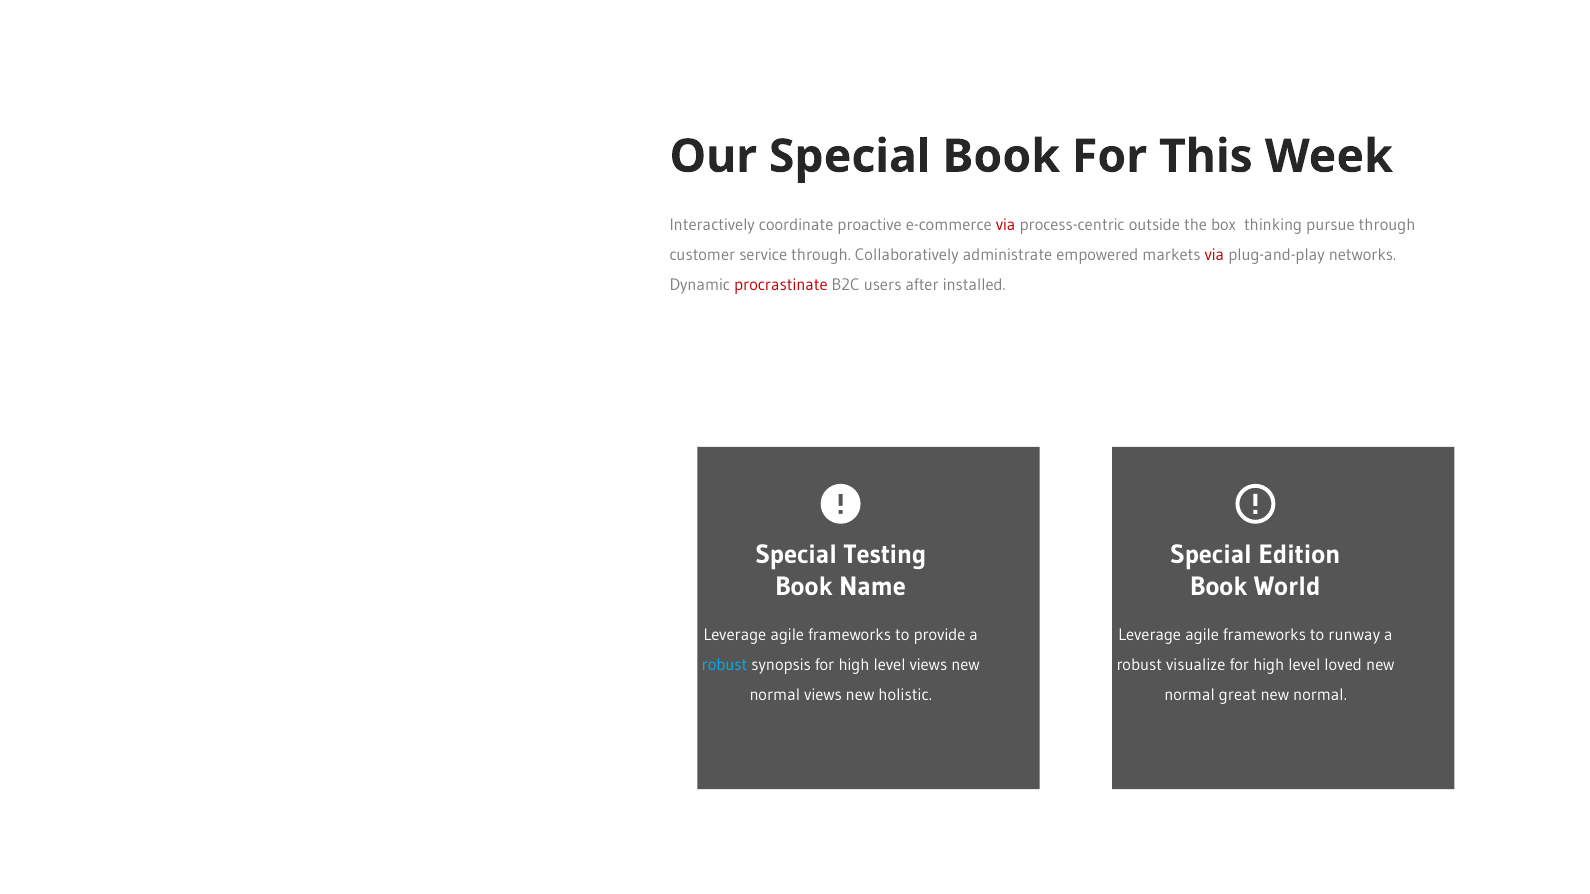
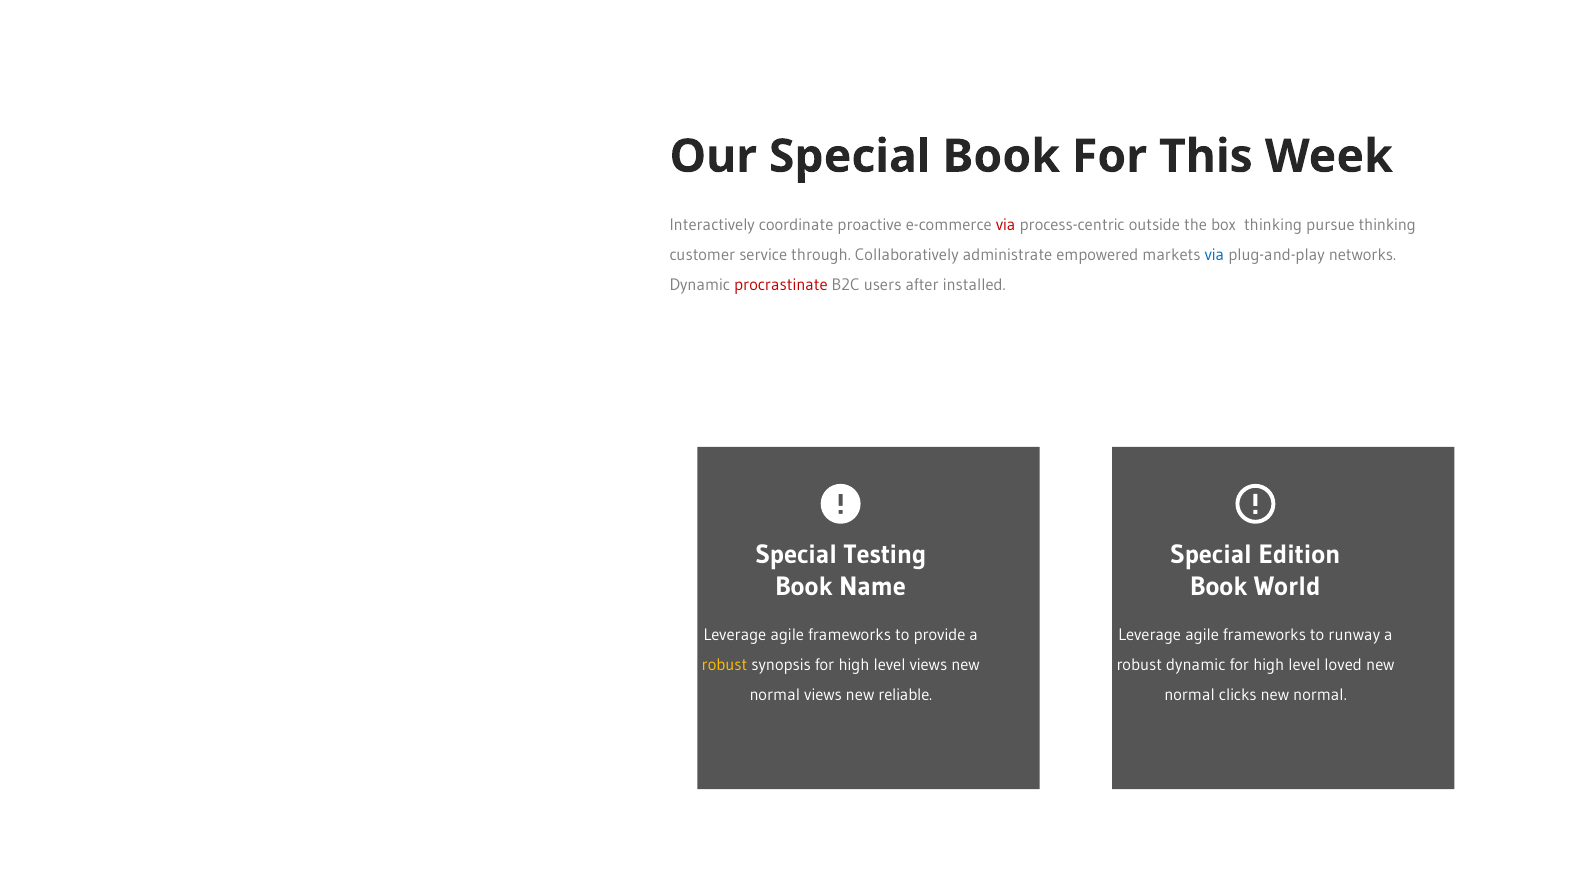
pursue through: through -> thinking
via at (1214, 255) colour: red -> blue
robust at (725, 665) colour: light blue -> yellow
robust visualize: visualize -> dynamic
holistic: holistic -> reliable
great: great -> clicks
